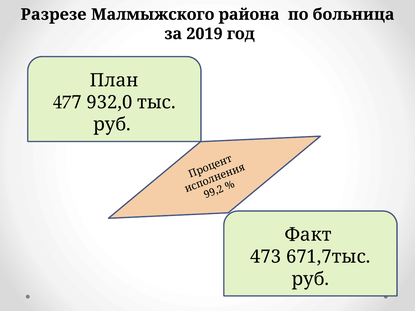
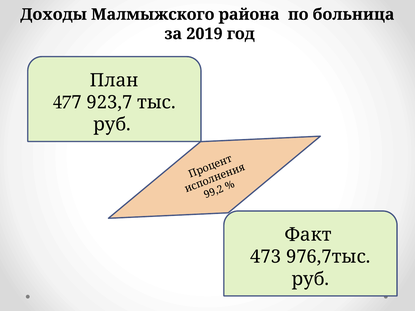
Разрезе: Разрезе -> Доходы
932,0: 932,0 -> 923,7
671,7тыс: 671,7тыс -> 976,7тыс
